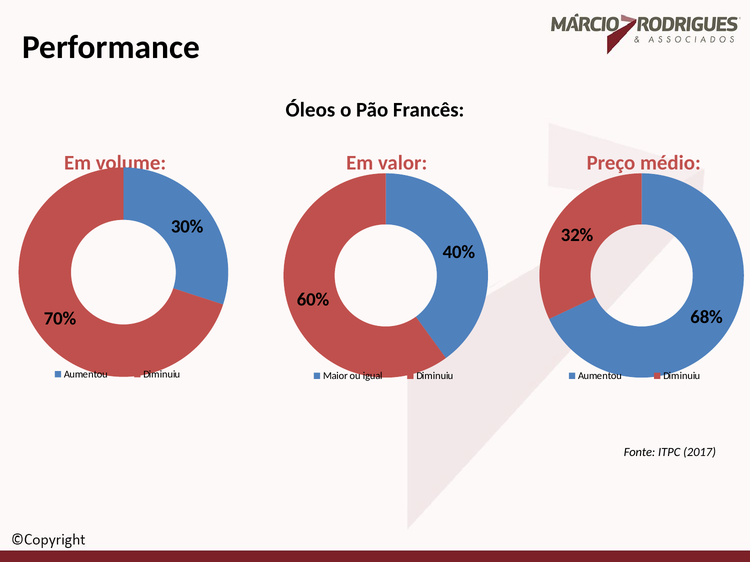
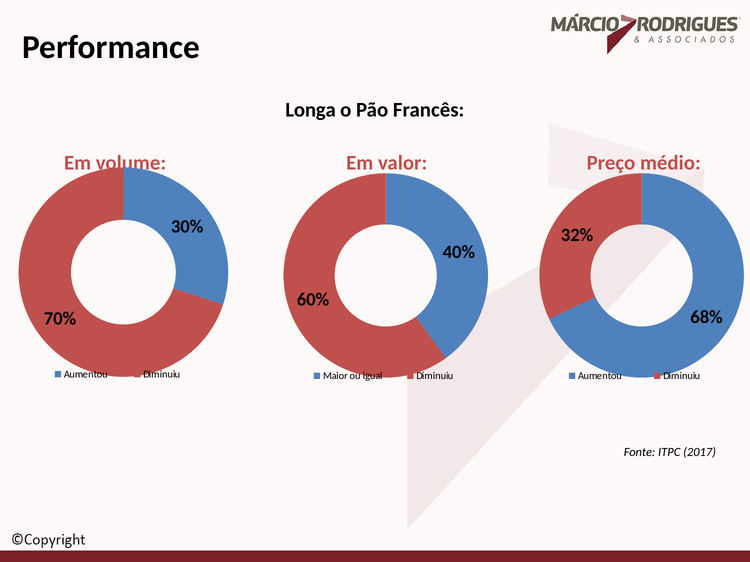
Óleos: Óleos -> Longa
